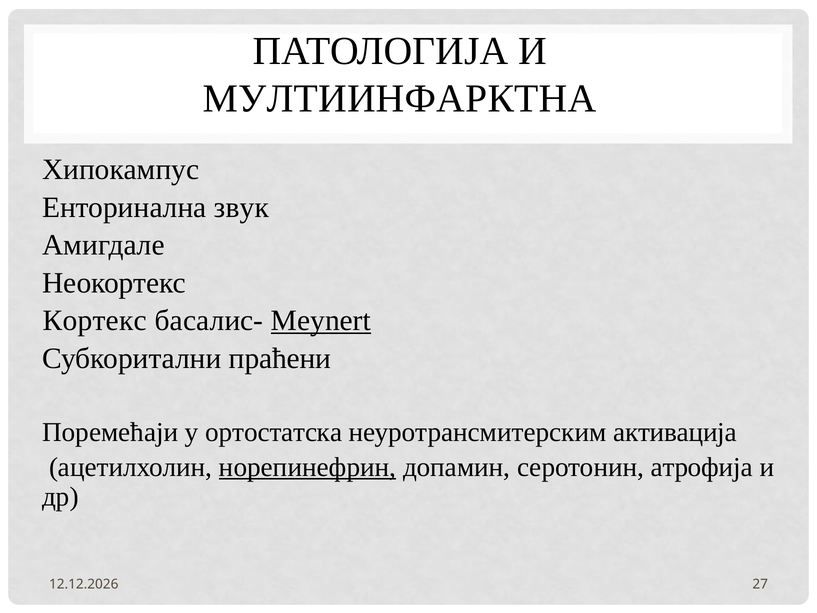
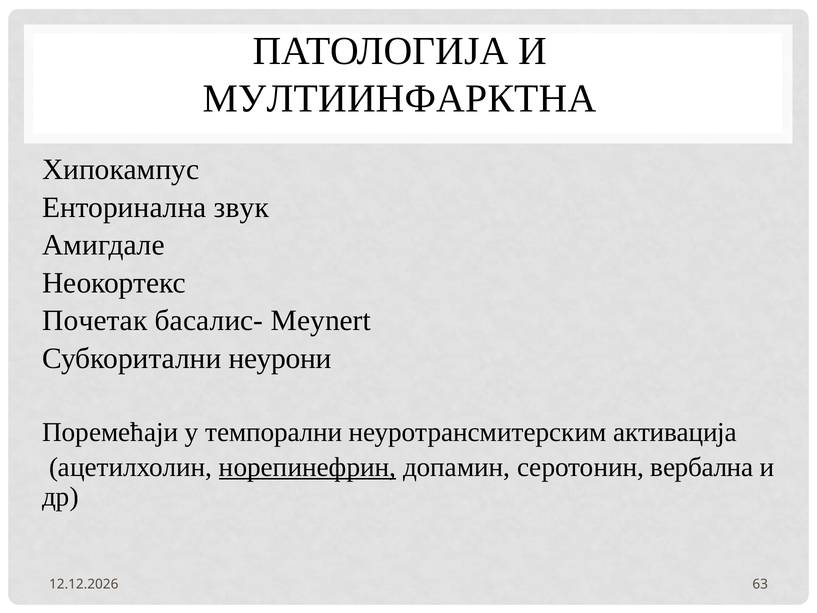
Кортекс: Кортекс -> Почетак
Meynert underline: present -> none
праћени: праћени -> неурони
ортостатска: ортостатска -> темпорални
атрофија: атрофија -> вербална
27: 27 -> 63
